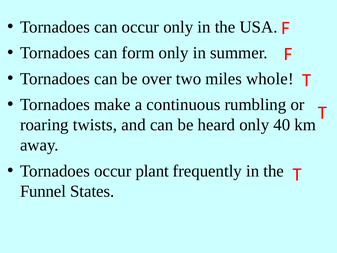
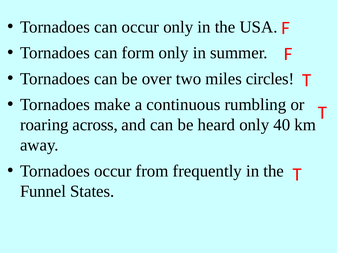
whole: whole -> circles
twists: twists -> across
plant: plant -> from
